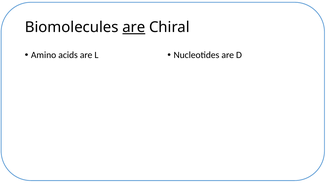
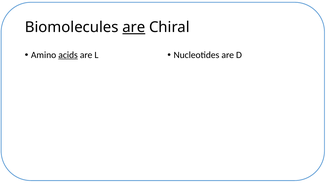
acids underline: none -> present
